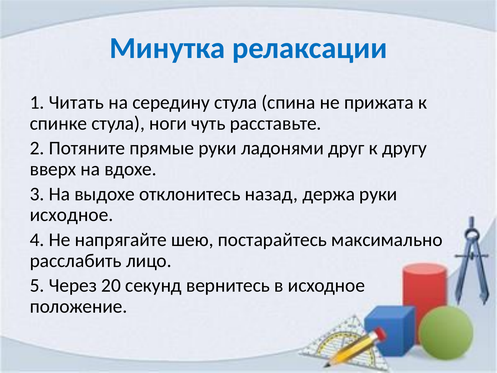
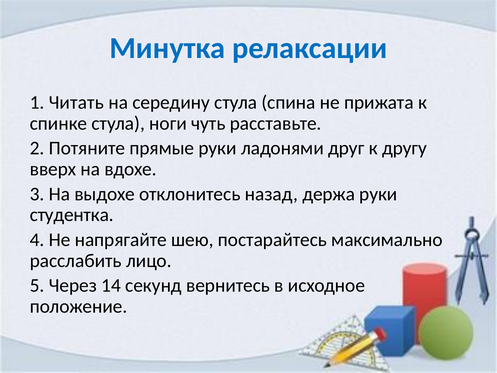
исходное at (72, 215): исходное -> студентка
20: 20 -> 14
